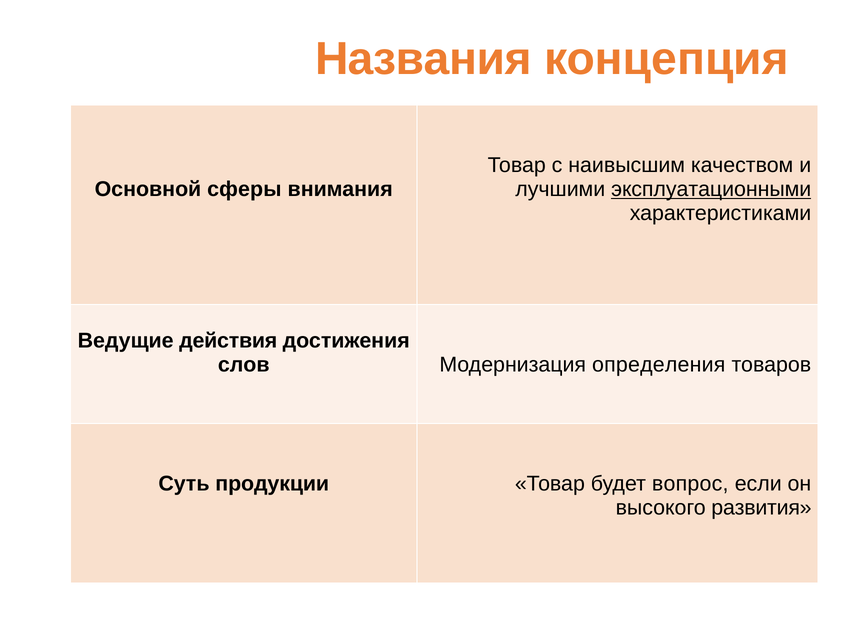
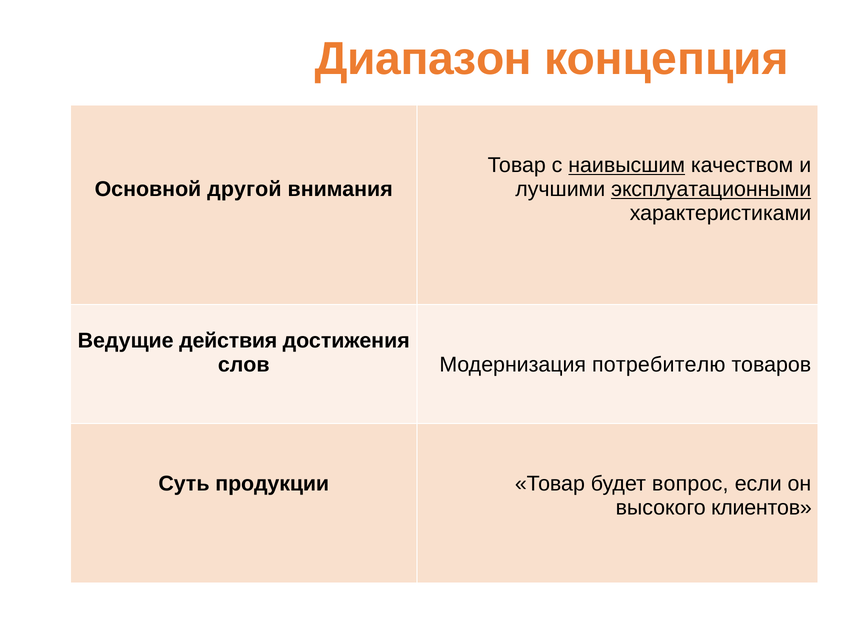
Названия: Названия -> Диапазон
наивысшим underline: none -> present
сферы: сферы -> другой
определения: определения -> потребителю
развития: развития -> клиентов
